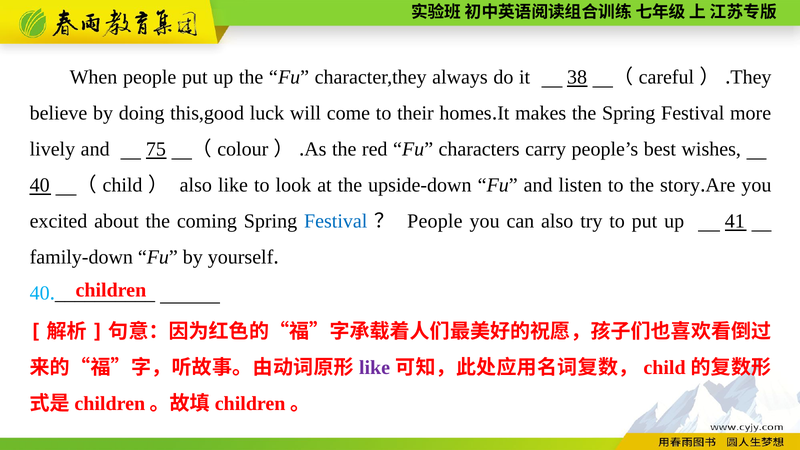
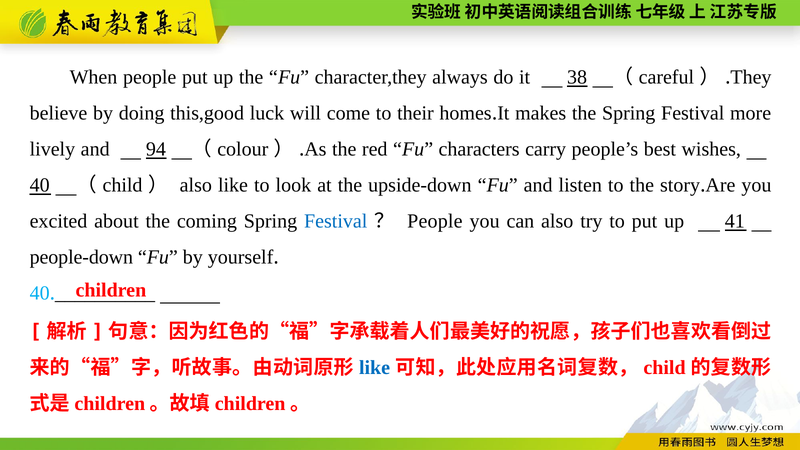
75: 75 -> 94
family-down: family-down -> people-down
like at (375, 368) colour: purple -> blue
